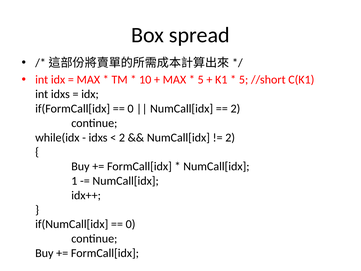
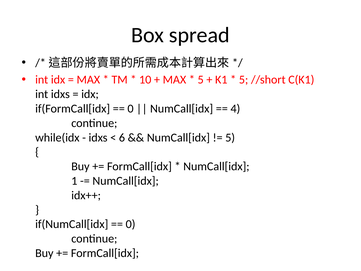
2 at (235, 109): 2 -> 4
2 at (122, 137): 2 -> 6
2 at (230, 137): 2 -> 5
